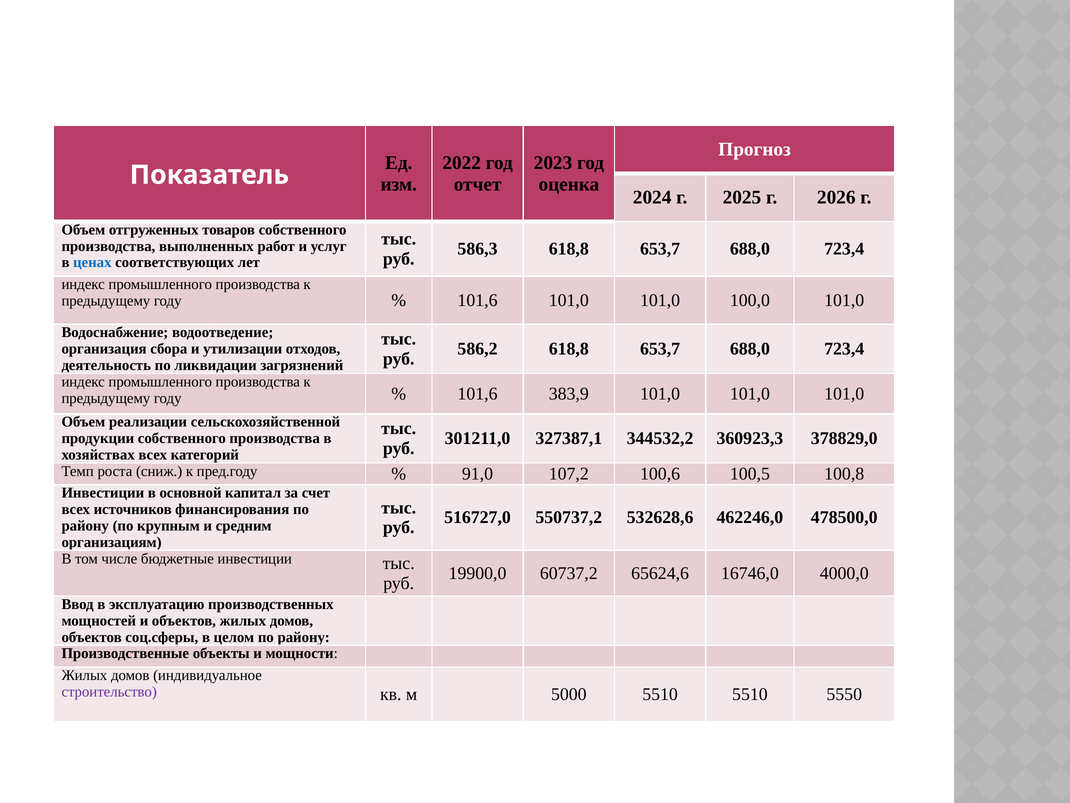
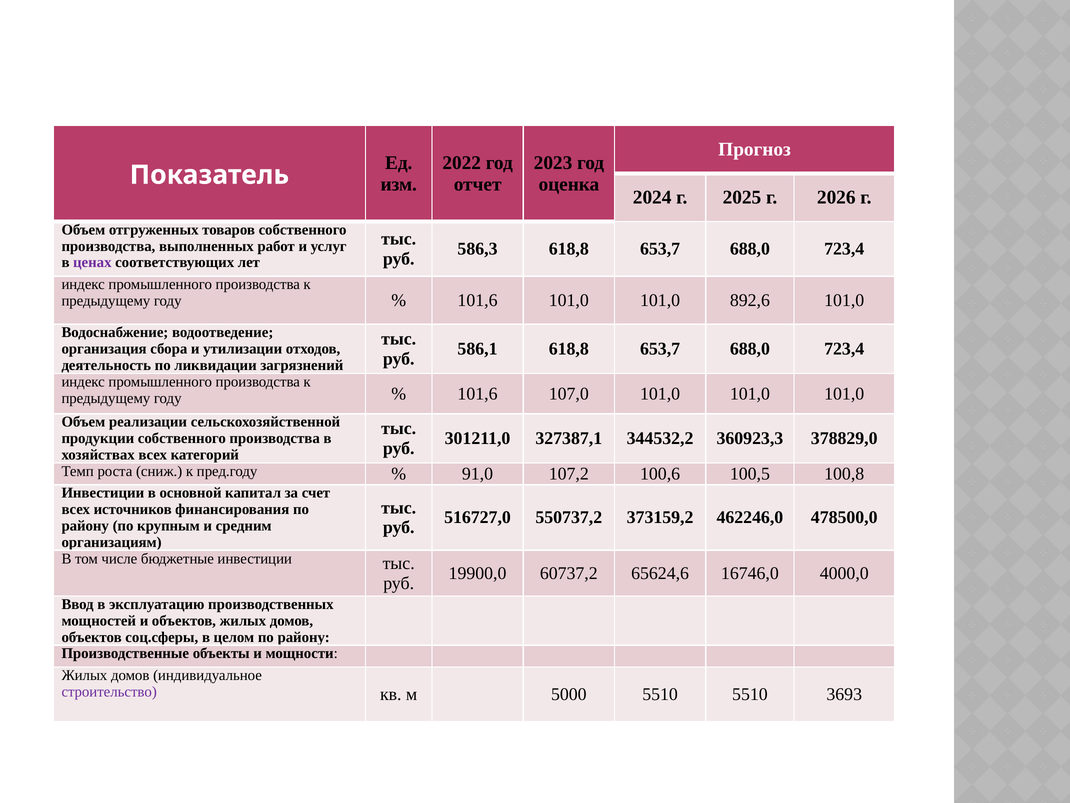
ценах colour: blue -> purple
100,0: 100,0 -> 892,6
586,2: 586,2 -> 586,1
383,9: 383,9 -> 107,0
532628,6: 532628,6 -> 373159,2
5550: 5550 -> 3693
